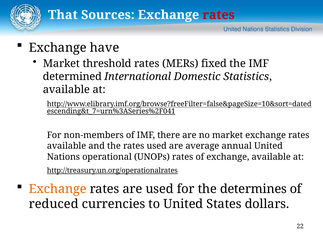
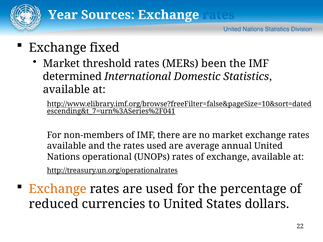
That: That -> Year
rates at (219, 15) colour: red -> blue
have: have -> fixed
fixed: fixed -> been
determines: determines -> percentage
